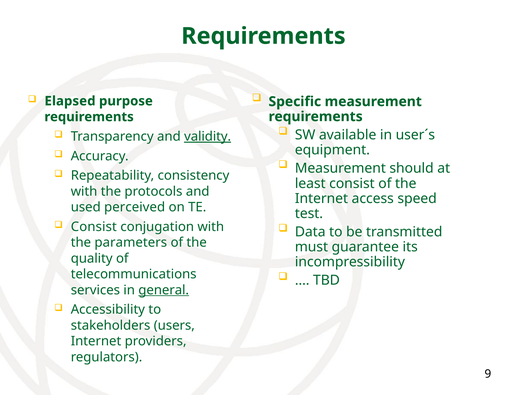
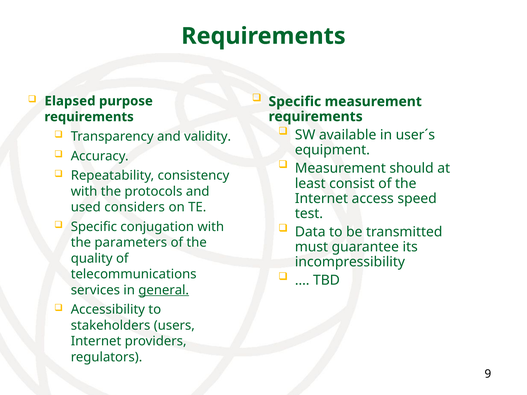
validity underline: present -> none
perceived: perceived -> considers
Consist at (94, 227): Consist -> Specific
